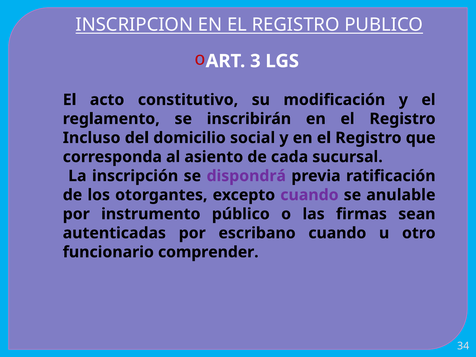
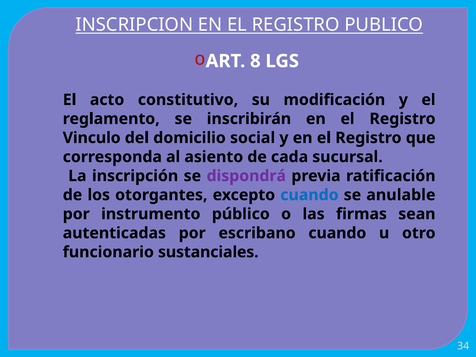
3: 3 -> 8
Incluso: Incluso -> Vinculo
cuando at (309, 195) colour: purple -> blue
comprender: comprender -> sustanciales
